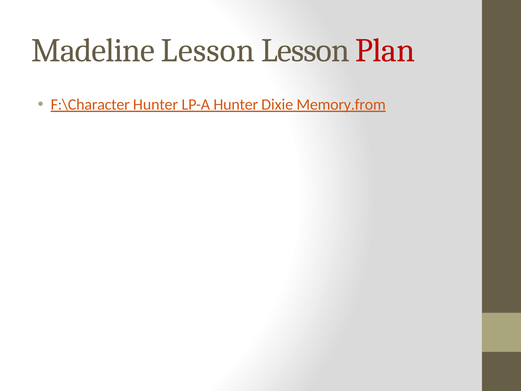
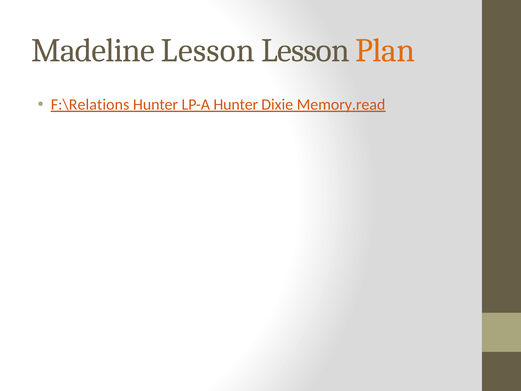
Plan colour: red -> orange
F:\Character: F:\Character -> F:\Relations
Memory.from: Memory.from -> Memory.read
